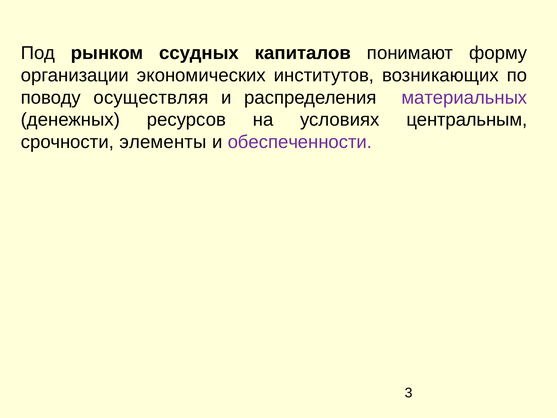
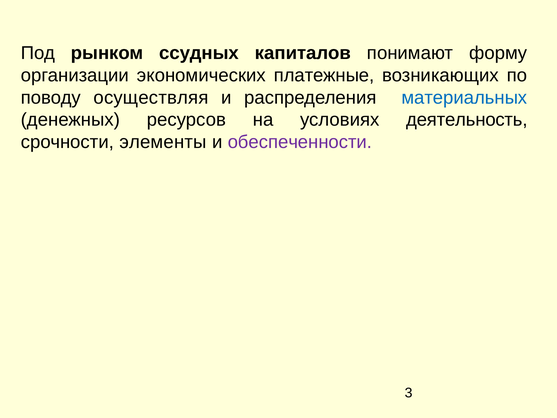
институтов: институтов -> платежные
материальных colour: purple -> blue
центральным: центральным -> деятельность
